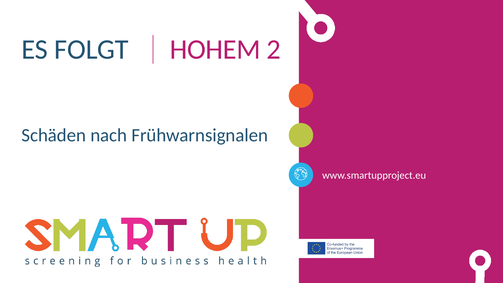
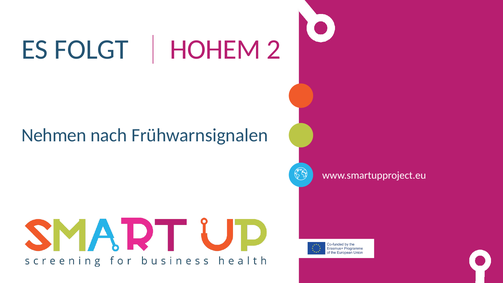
Schäden: Schäden -> Nehmen
